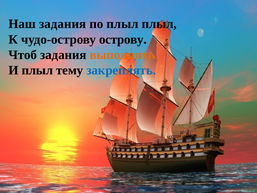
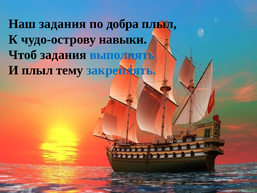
по плыл: плыл -> добра
острову: острову -> навыки
выполнять colour: orange -> blue
